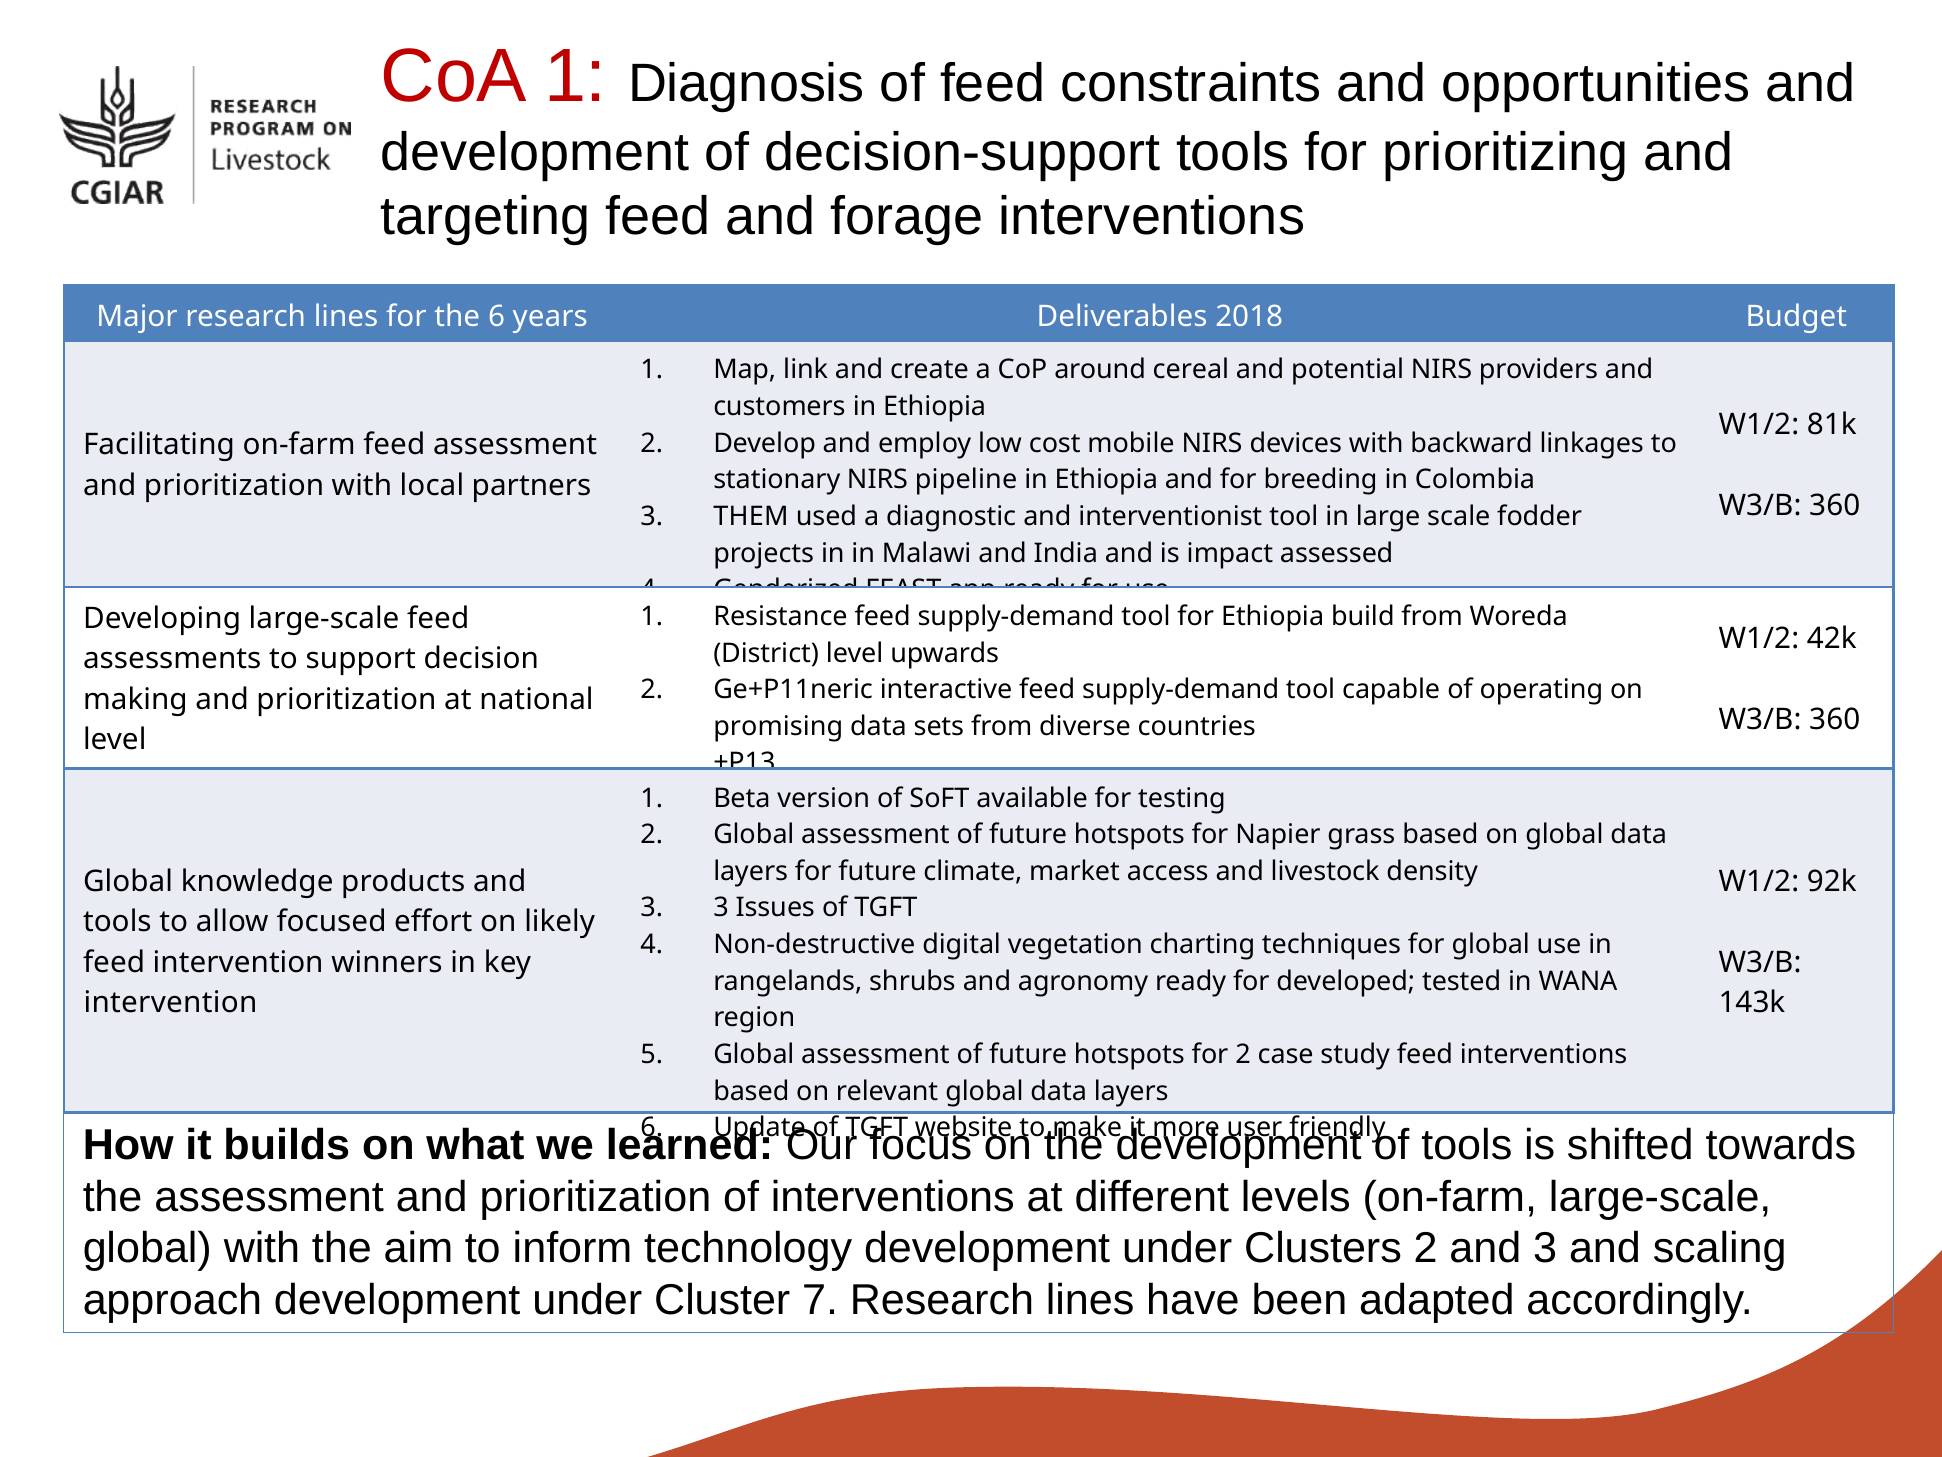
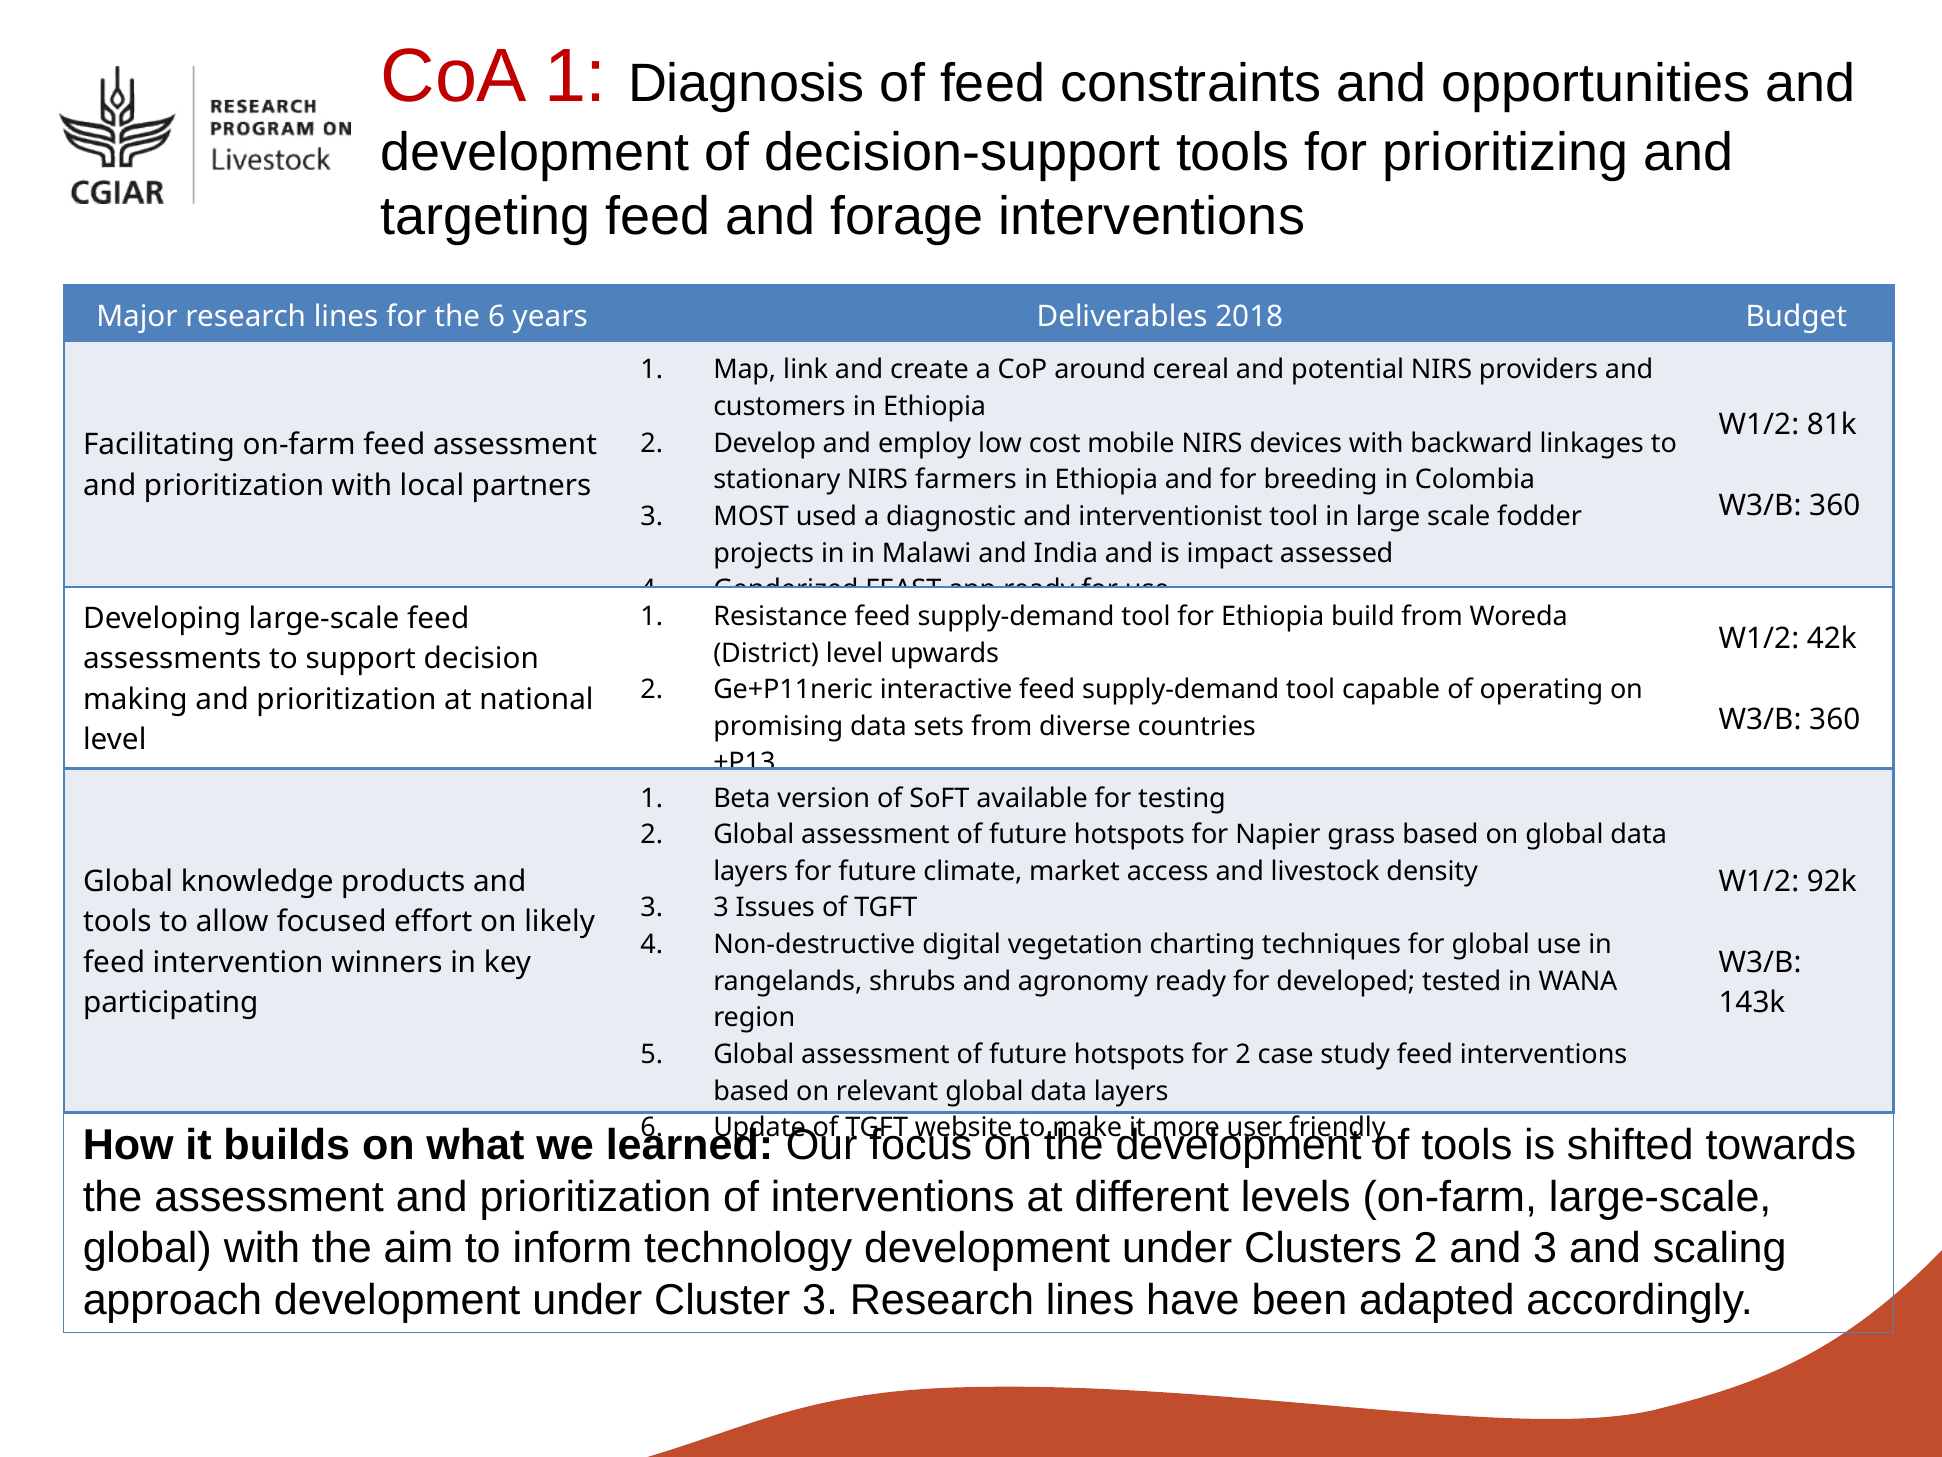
pipeline: pipeline -> farmers
THEM: THEM -> MOST
intervention at (170, 1002): intervention -> participating
Cluster 7: 7 -> 3
